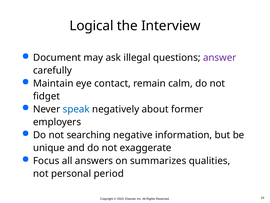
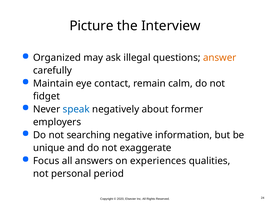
Logical: Logical -> Picture
Document: Document -> Organized
answer colour: purple -> orange
summarizes: summarizes -> experiences
